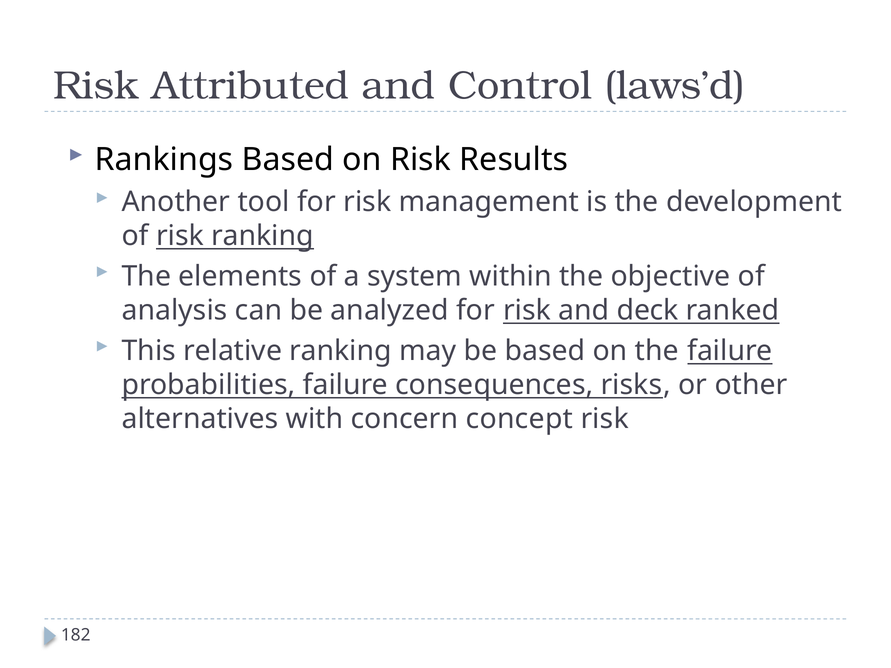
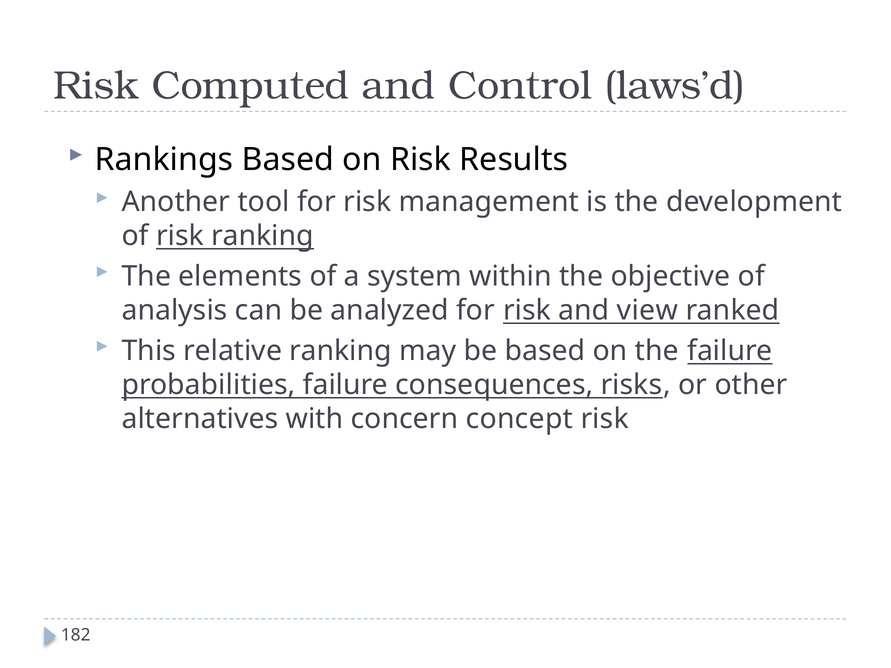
Attributed: Attributed -> Computed
deck: deck -> view
